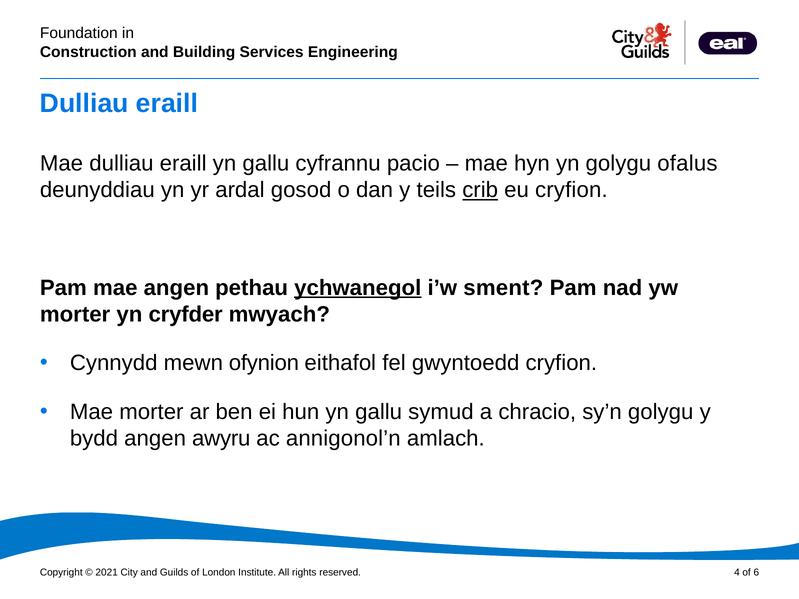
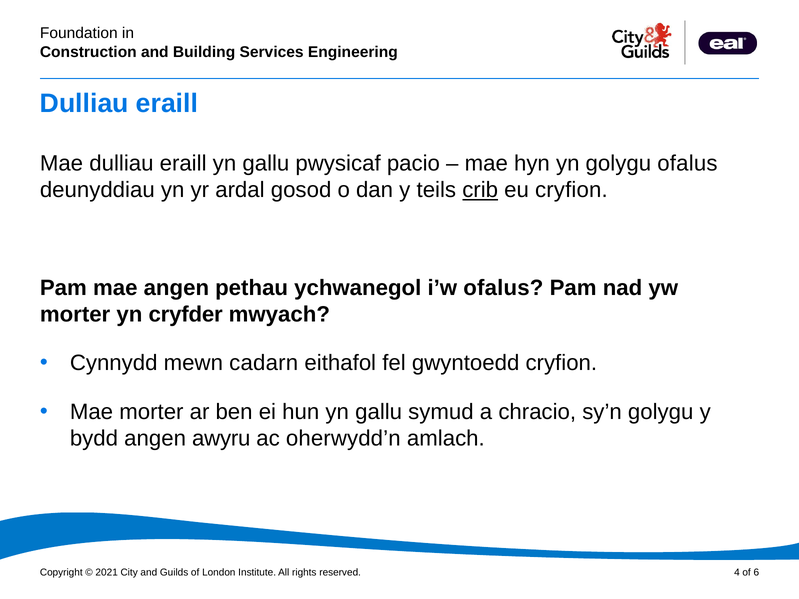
cyfrannu: cyfrannu -> pwysicaf
ychwanegol underline: present -> none
i’w sment: sment -> ofalus
ofynion: ofynion -> cadarn
annigonol’n: annigonol’n -> oherwydd’n
